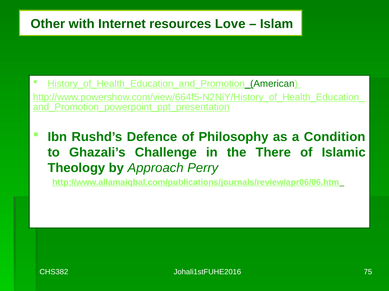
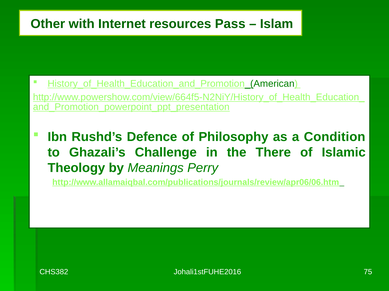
Love: Love -> Pass
Approach: Approach -> Meanings
